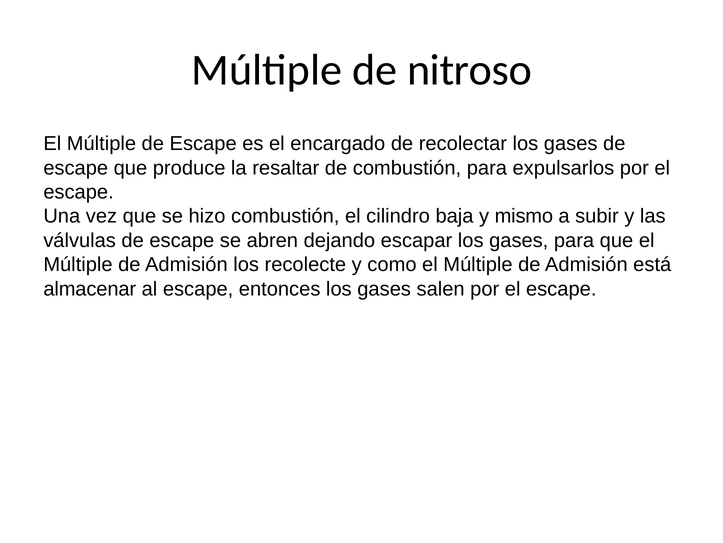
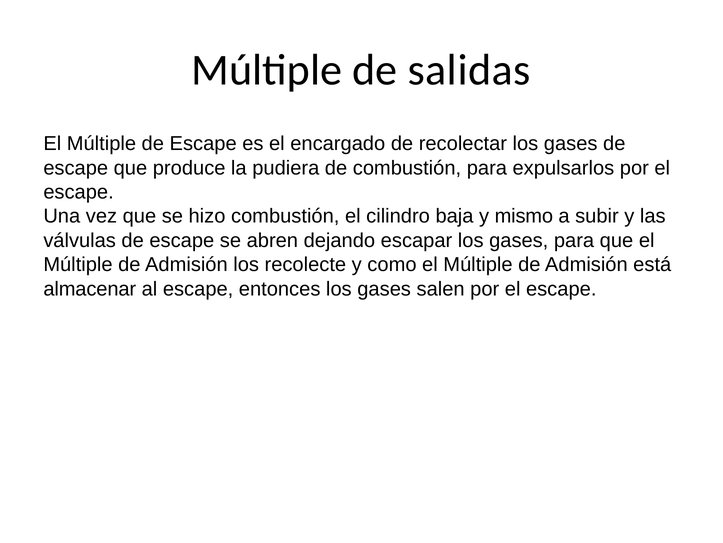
nitroso: nitroso -> salidas
resaltar: resaltar -> pudiera
